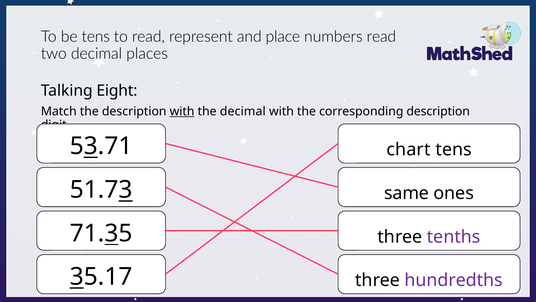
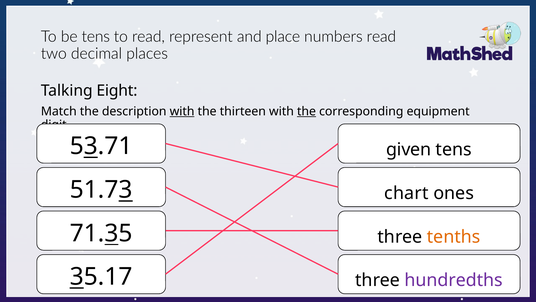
the decimal: decimal -> thirteen
the at (307, 111) underline: none -> present
corresponding description: description -> equipment
chart: chart -> given
same: same -> chart
tenths colour: purple -> orange
